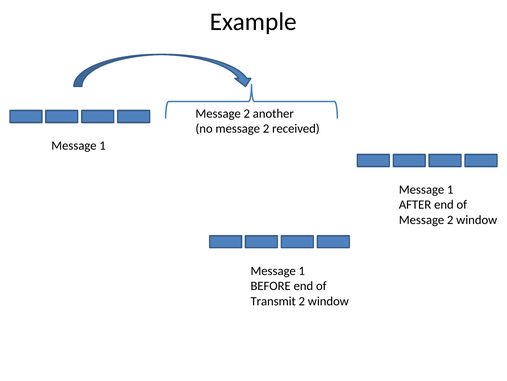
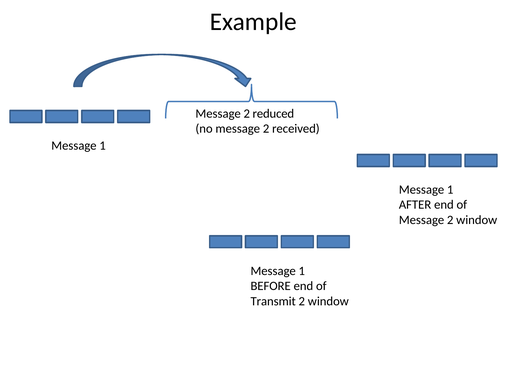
another: another -> reduced
